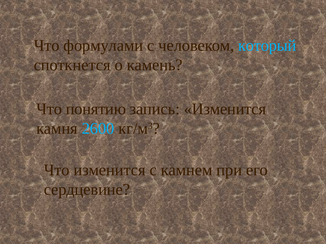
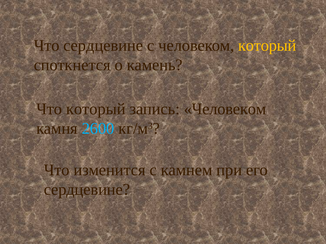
Что формулами: формулами -> сердцевине
который at (267, 46) colour: light blue -> yellow
Что понятию: понятию -> который
запись Изменится: Изменится -> Человеком
